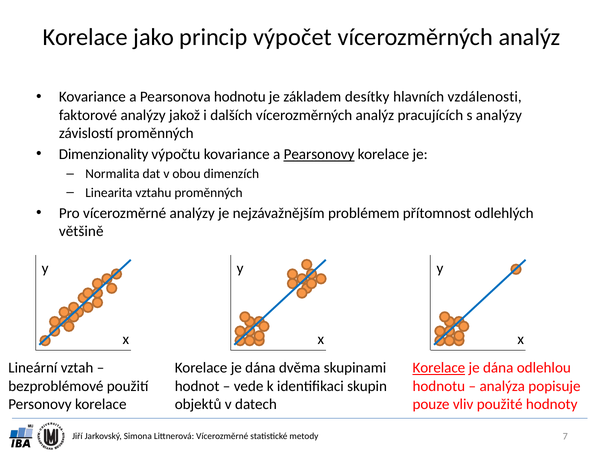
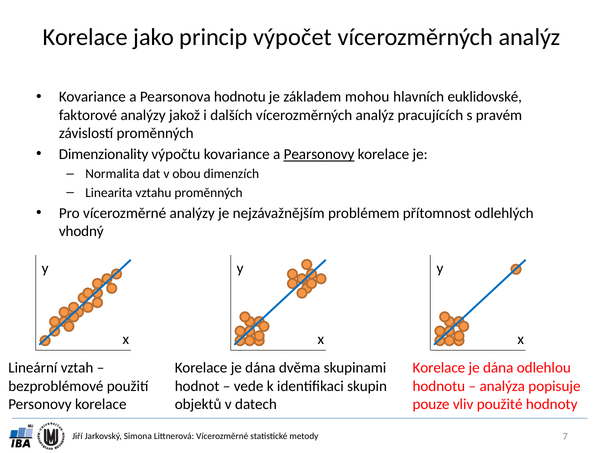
desítky: desítky -> mohou
vzdálenosti: vzdálenosti -> euklidovské
s analýzy: analýzy -> pravém
většině: většině -> vhodný
Korelace at (439, 368) underline: present -> none
